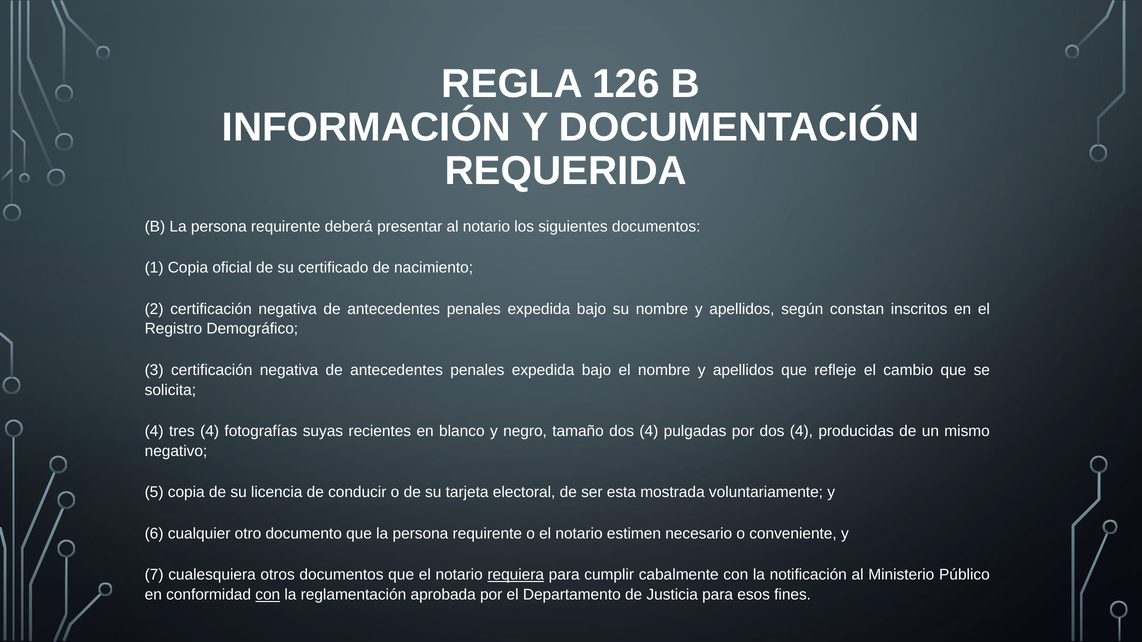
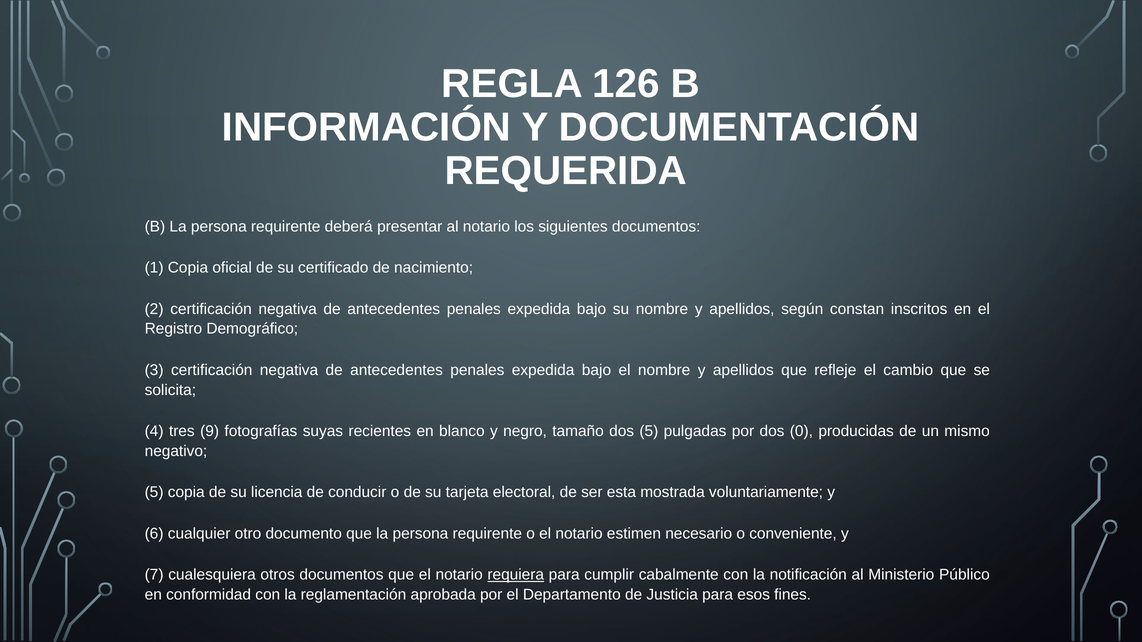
tres 4: 4 -> 9
tamaño dos 4: 4 -> 5
por dos 4: 4 -> 0
con at (268, 595) underline: present -> none
